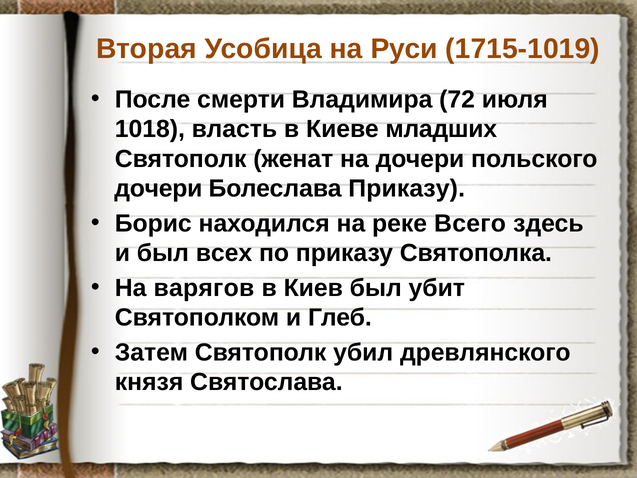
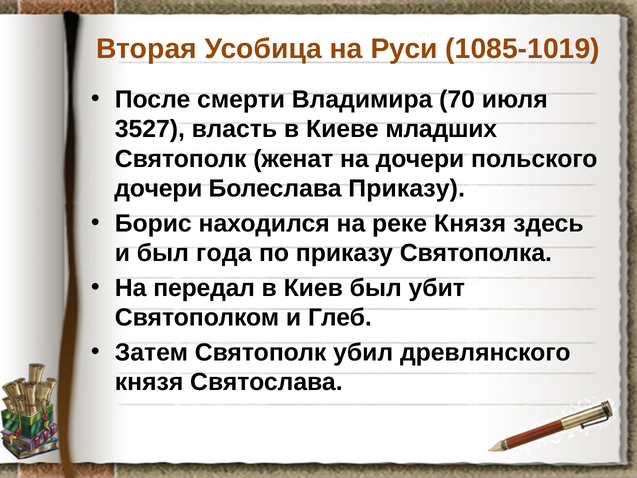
1715-1019: 1715-1019 -> 1085-1019
72: 72 -> 70
1018: 1018 -> 3527
реке Всего: Всего -> Князя
всех: всех -> года
варягов: варягов -> передал
